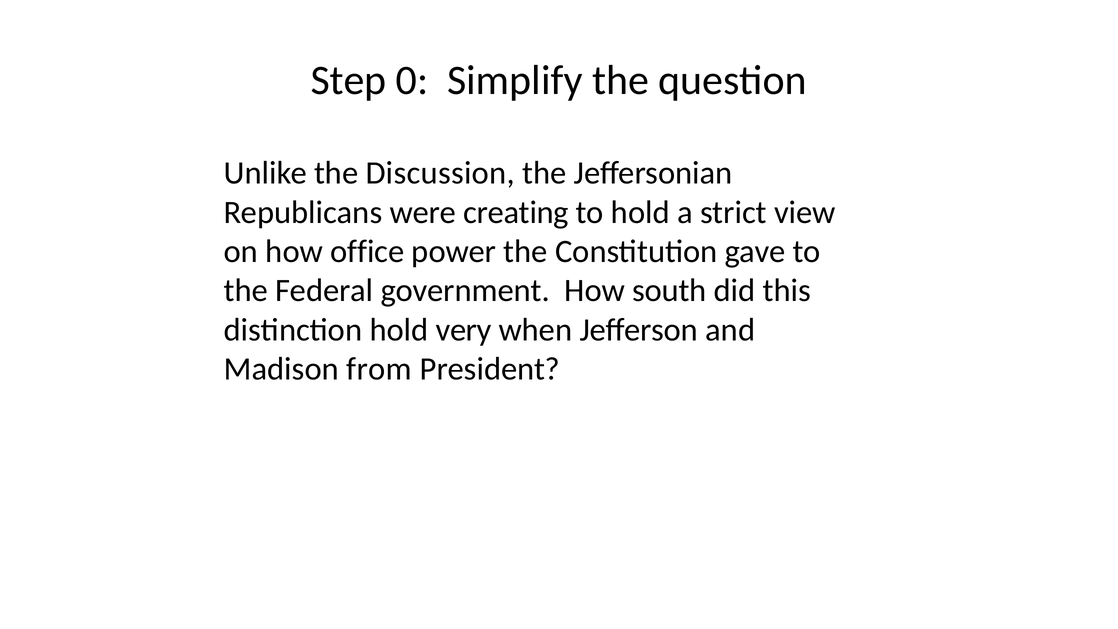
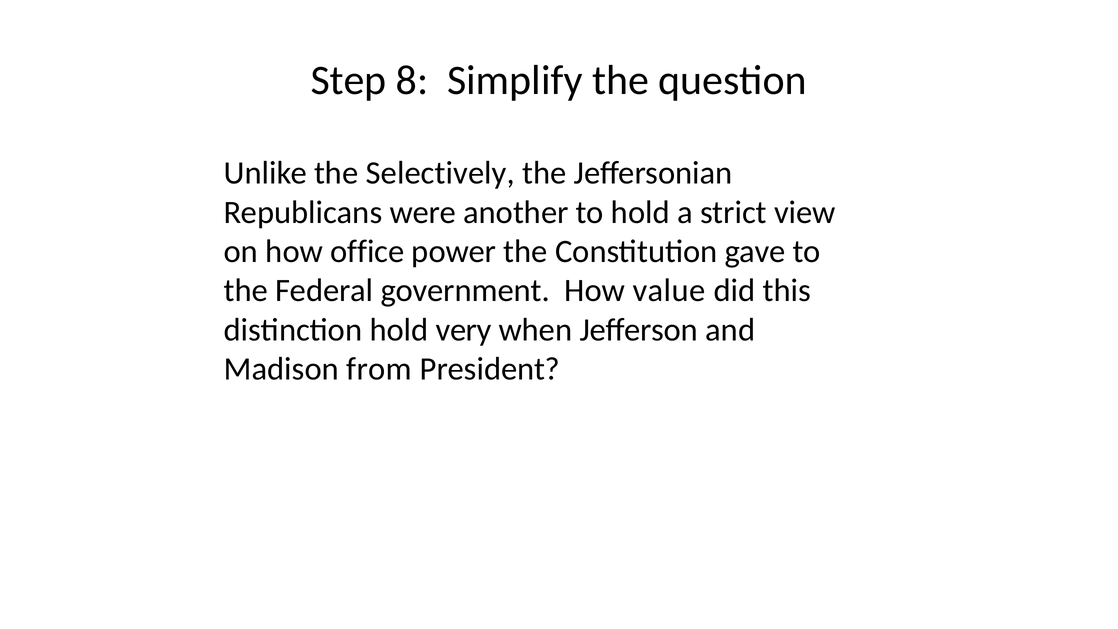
0: 0 -> 8
Discussion: Discussion -> Selectively
creating: creating -> another
south: south -> value
